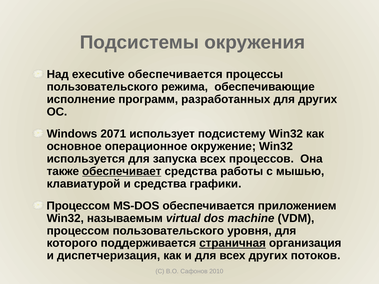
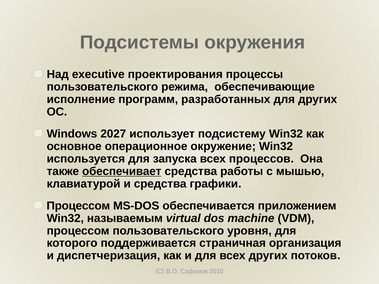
executive обеспечивается: обеспечивается -> проектирования
2071: 2071 -> 2027
страничная underline: present -> none
